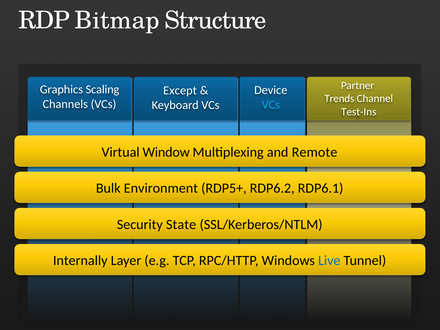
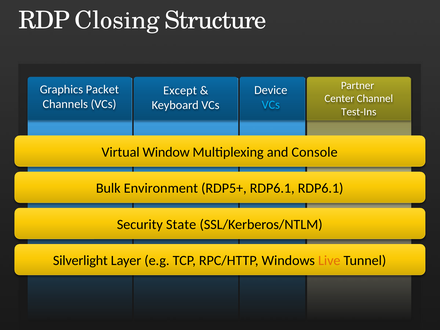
Bitmap: Bitmap -> Closing
Scaling: Scaling -> Packet
Trends: Trends -> Center
Remote: Remote -> Console
RDP5+ RDP6.2: RDP6.2 -> RDP6.1
Internally: Internally -> Silverlight
Live colour: blue -> orange
